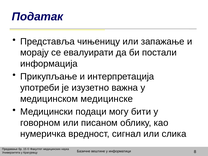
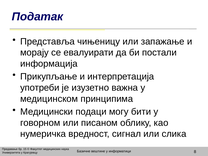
медицинске: медицинске -> принципима
